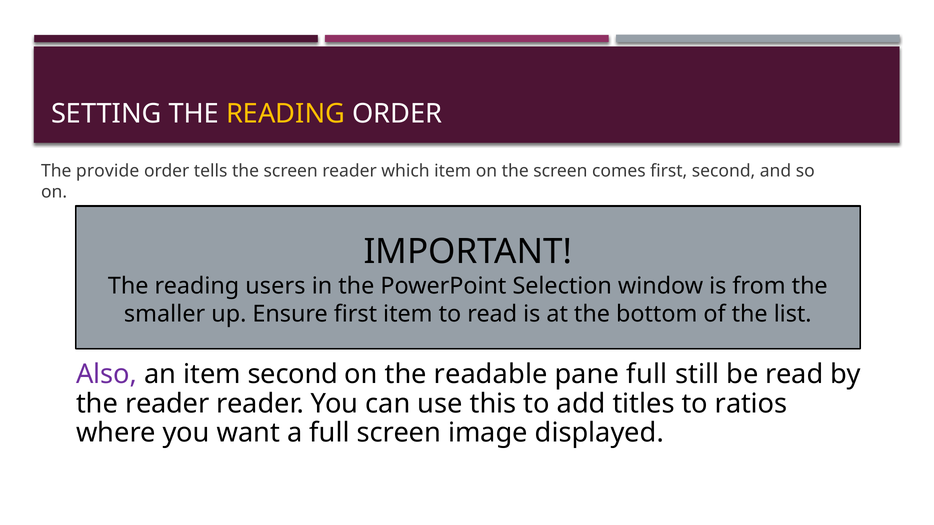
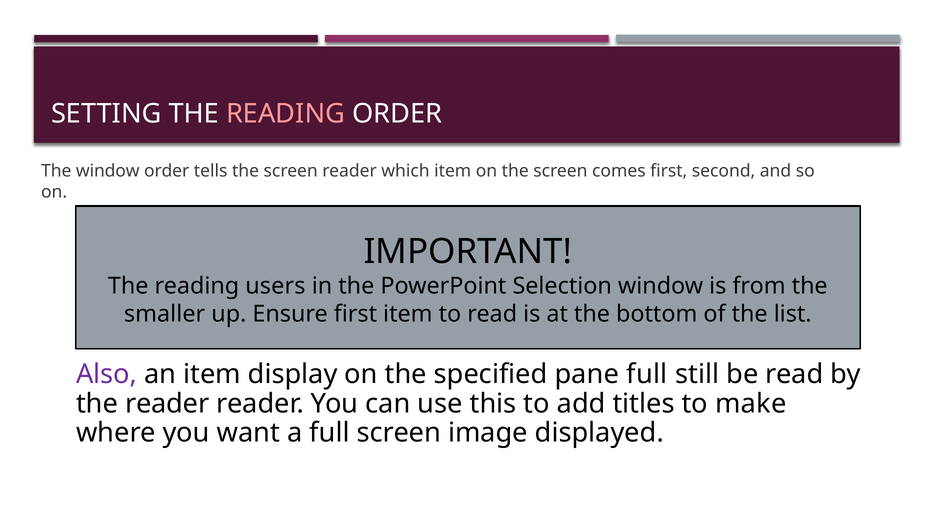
READING at (286, 114) colour: yellow -> pink
The provide: provide -> window
item second: second -> display
readable: readable -> specified
ratios: ratios -> make
